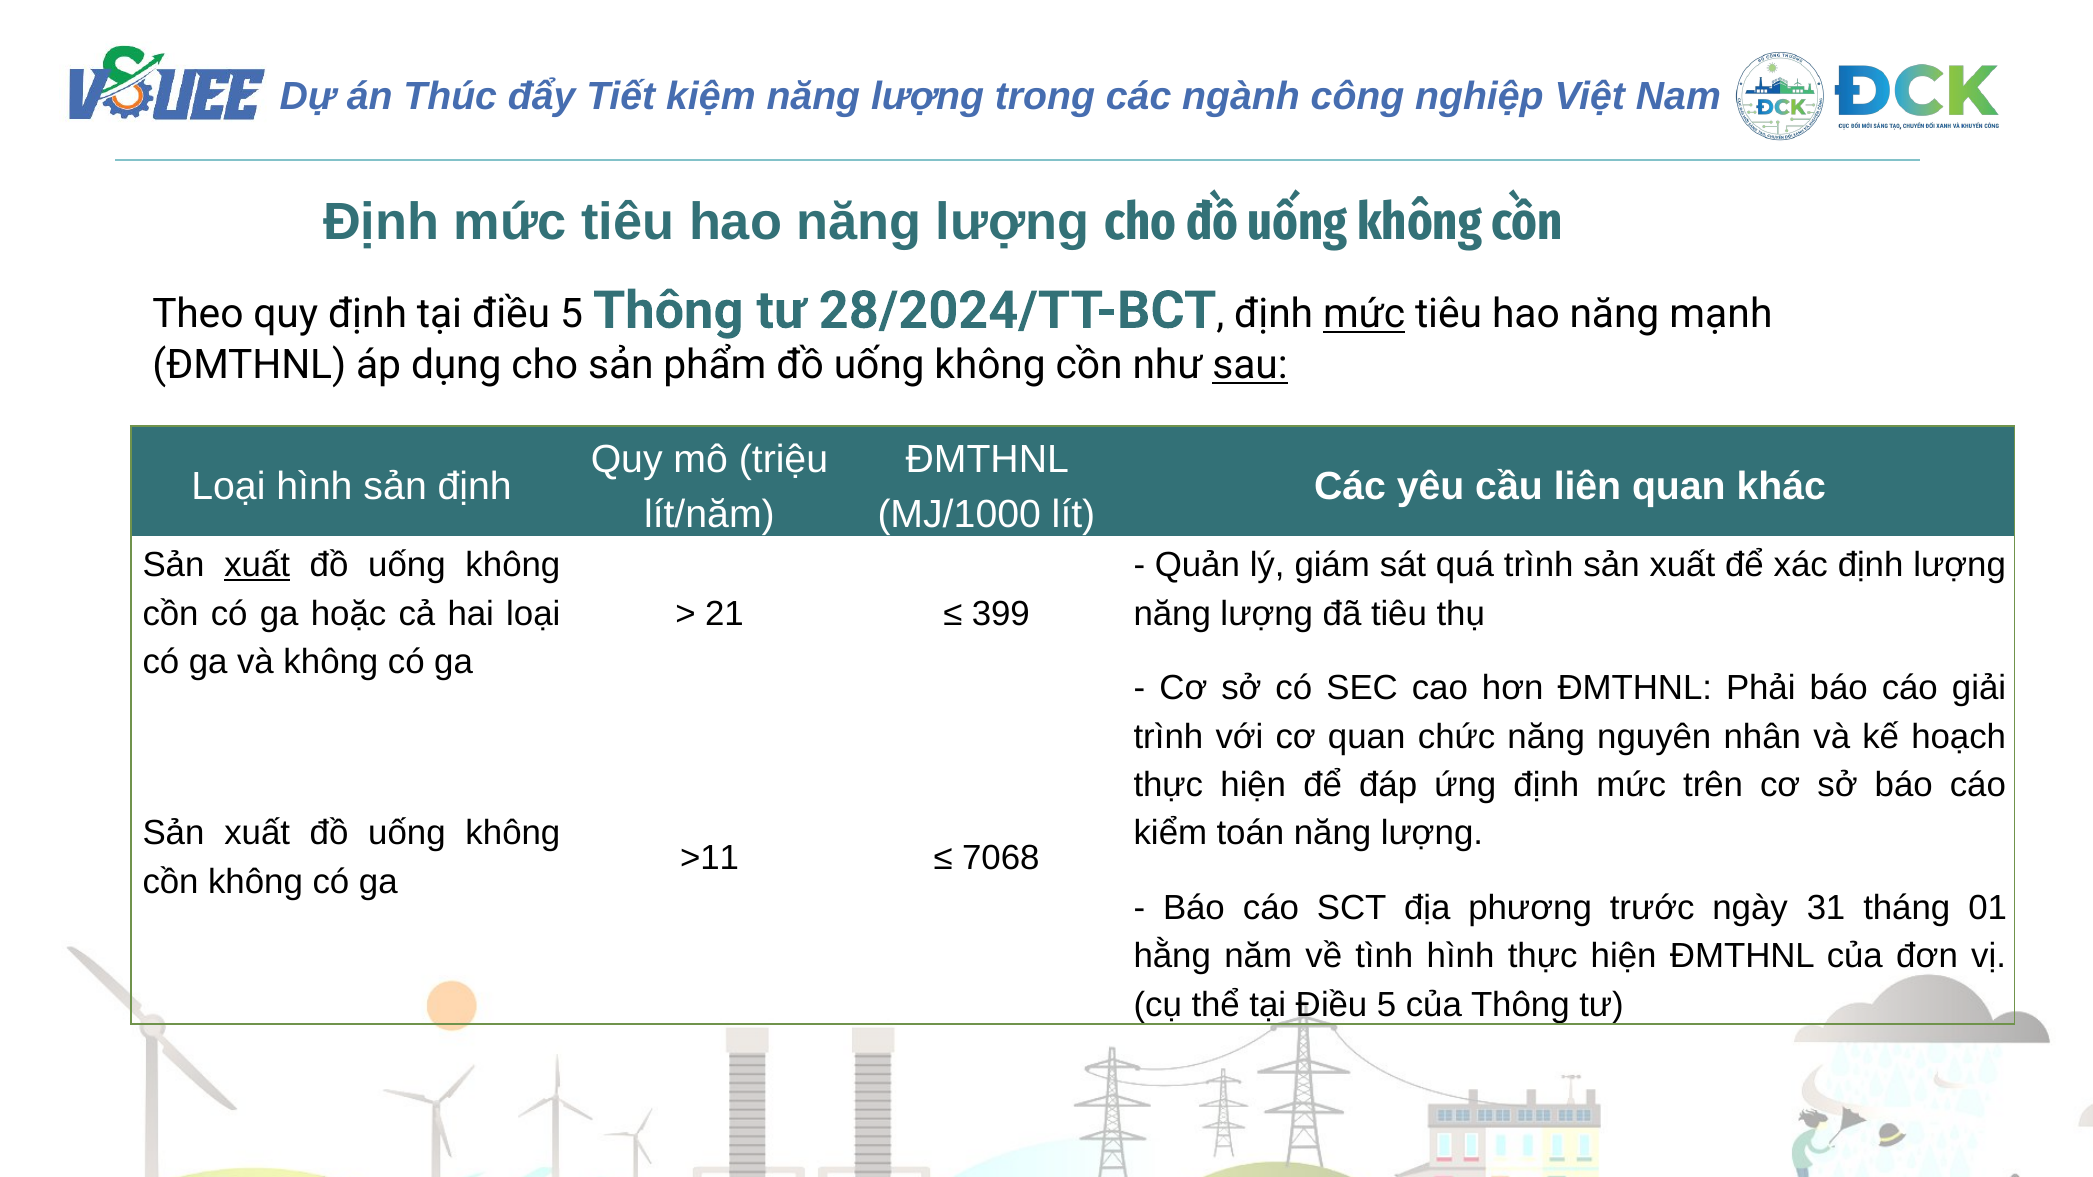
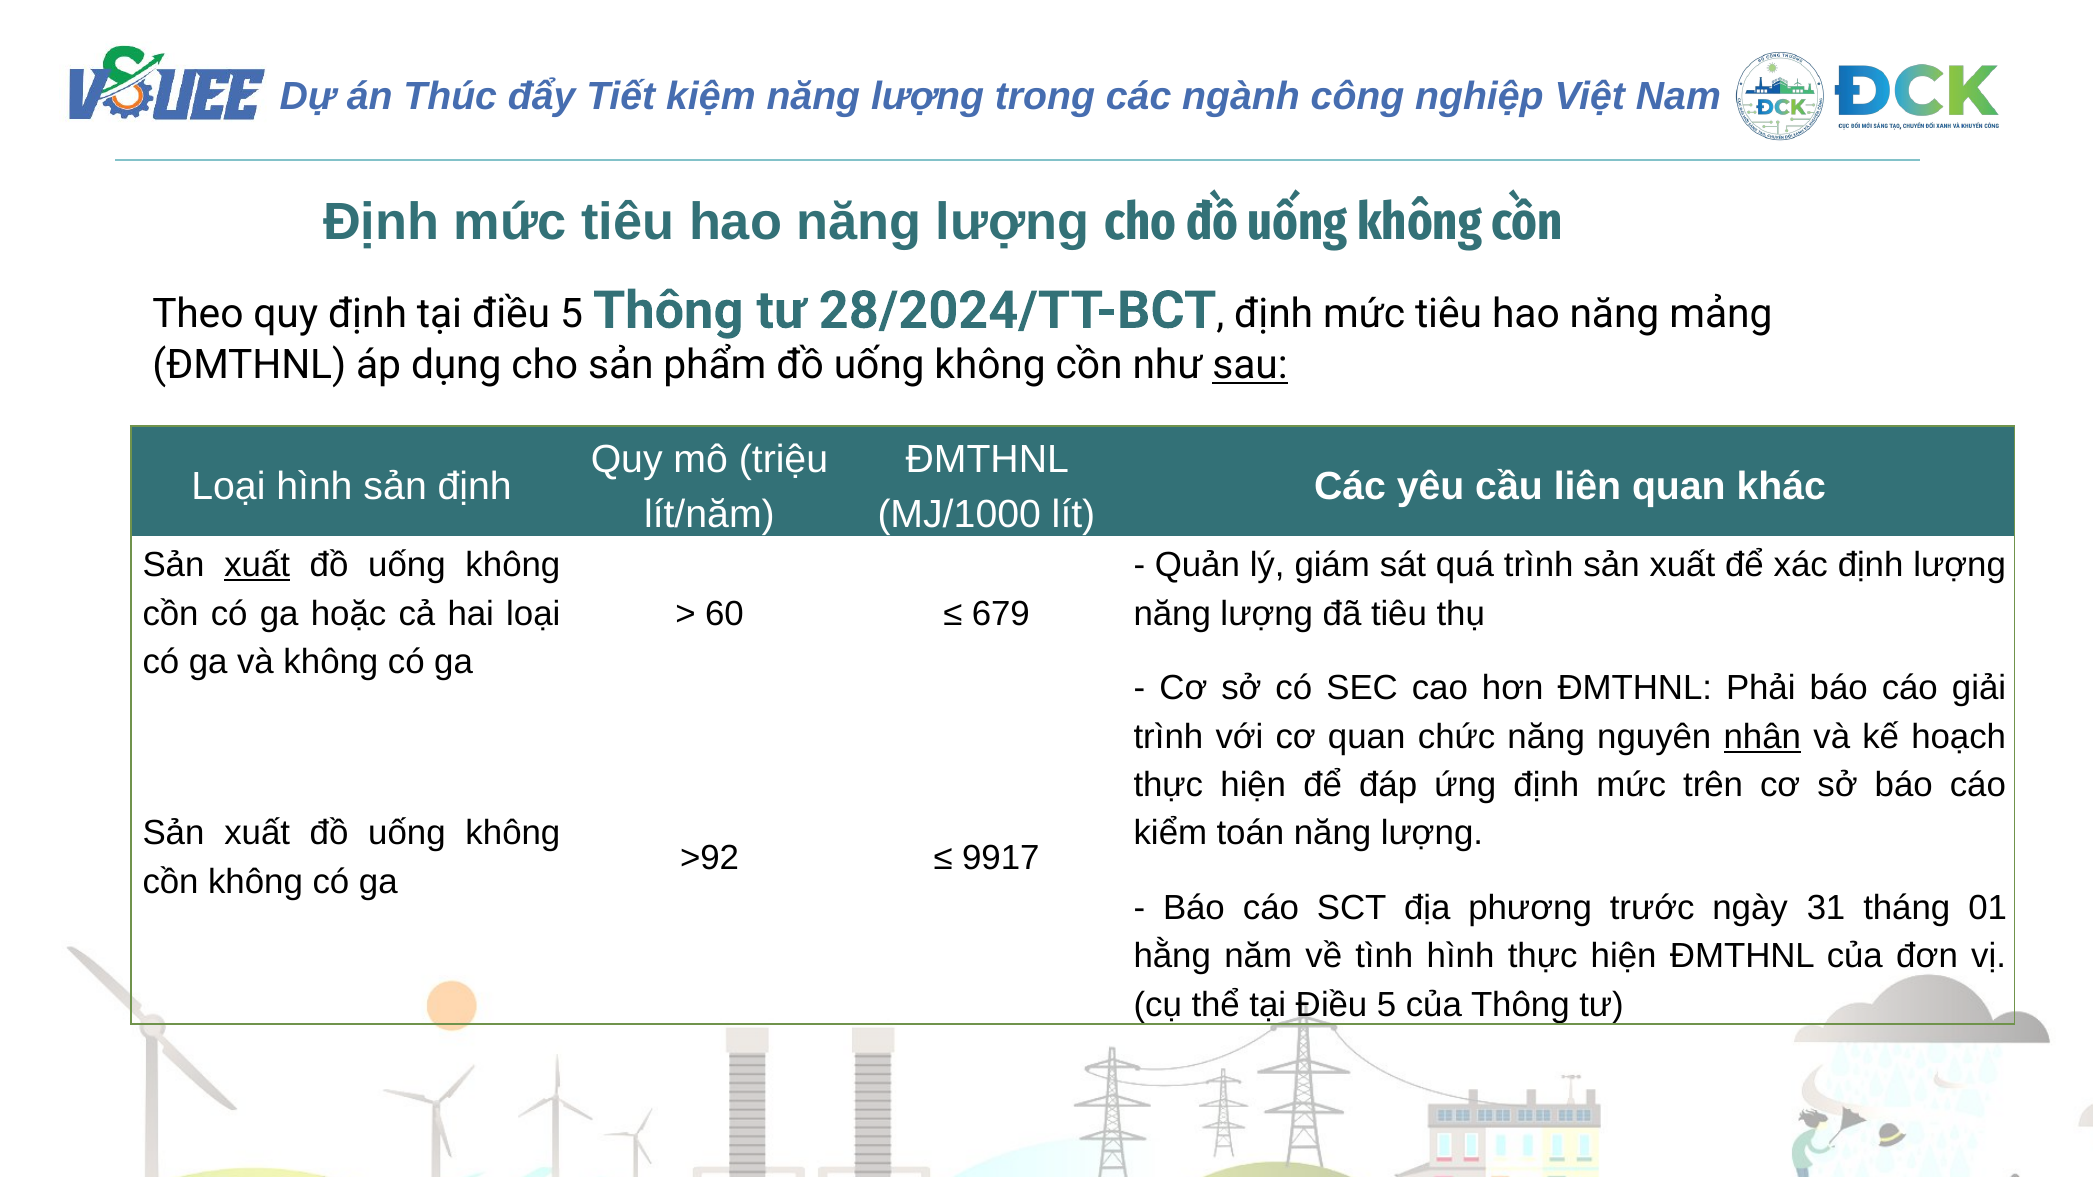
mức at (1364, 314) underline: present -> none
mạnh: mạnh -> mảng
21: 21 -> 60
399: 399 -> 679
nhân underline: none -> present
>11: >11 -> >92
7068: 7068 -> 9917
